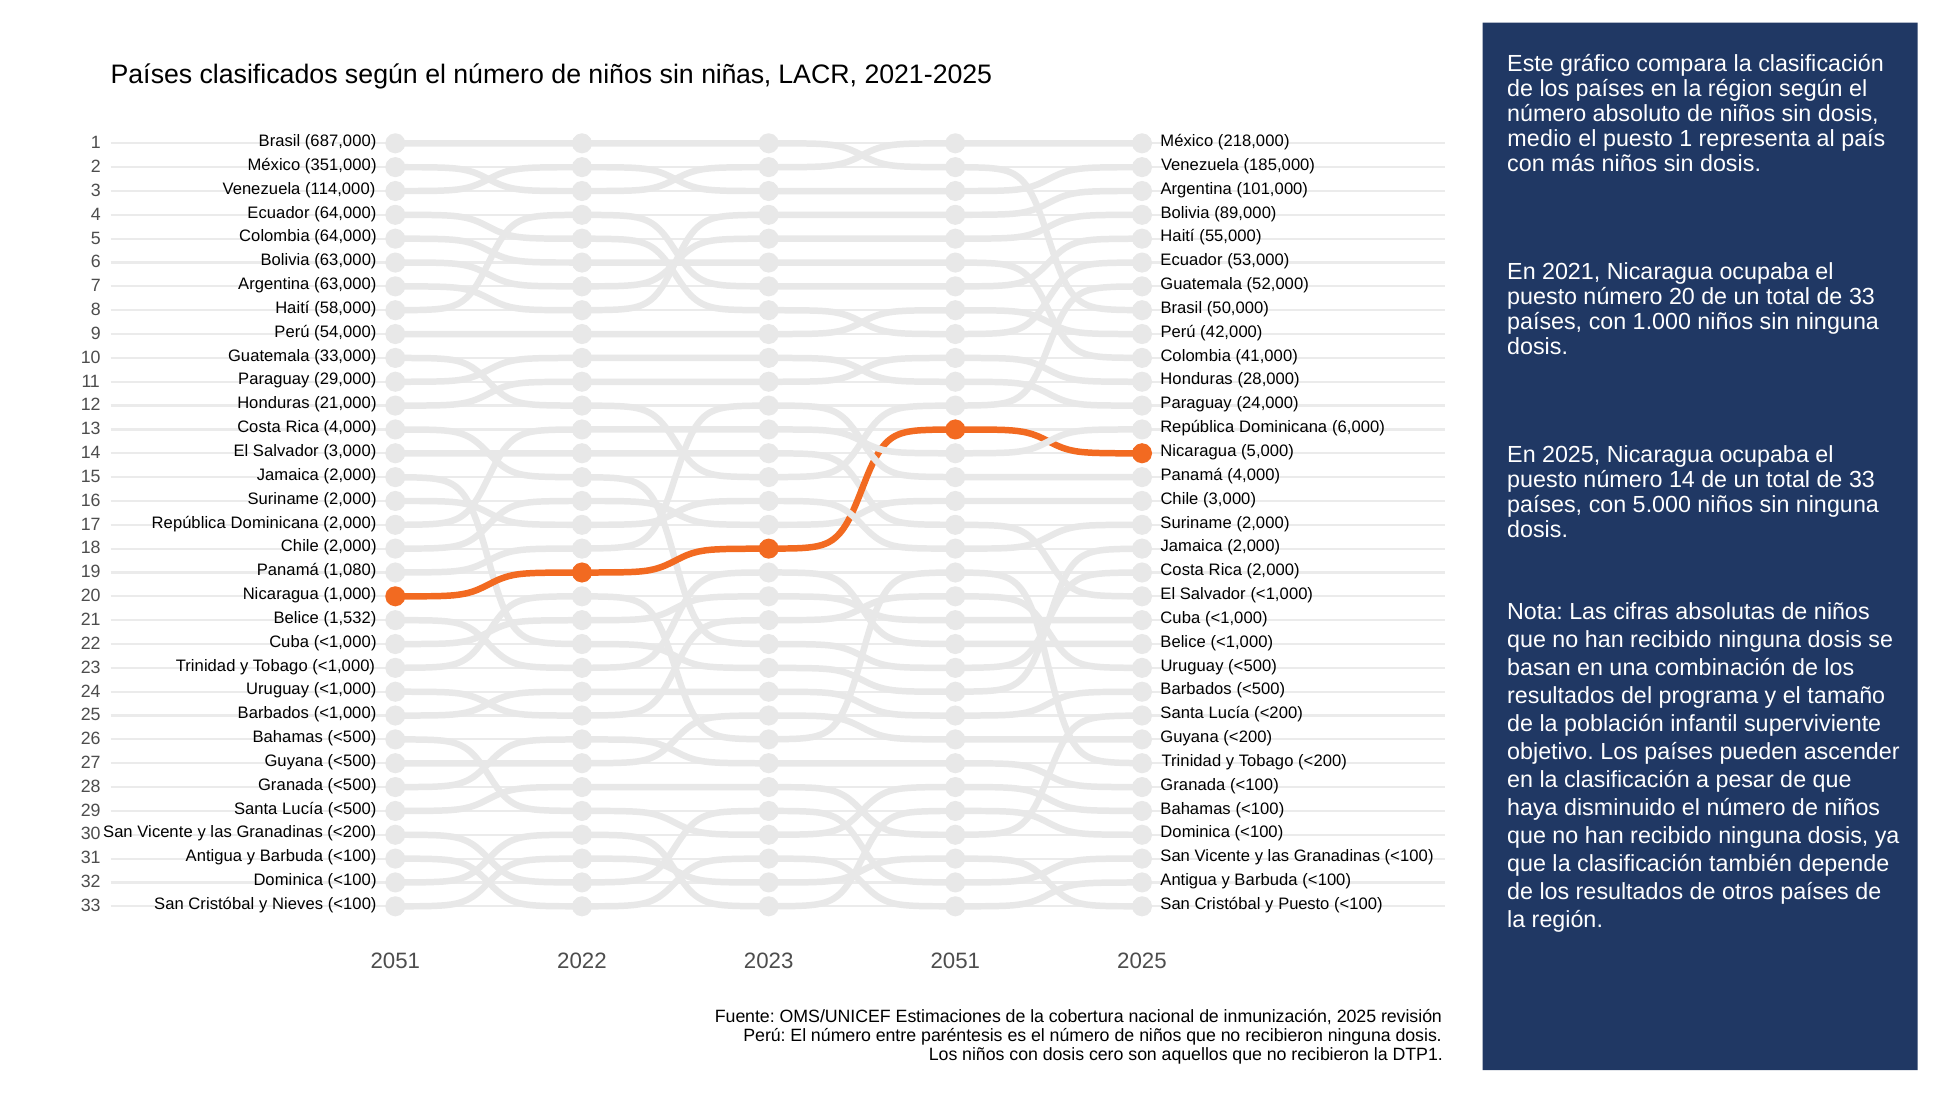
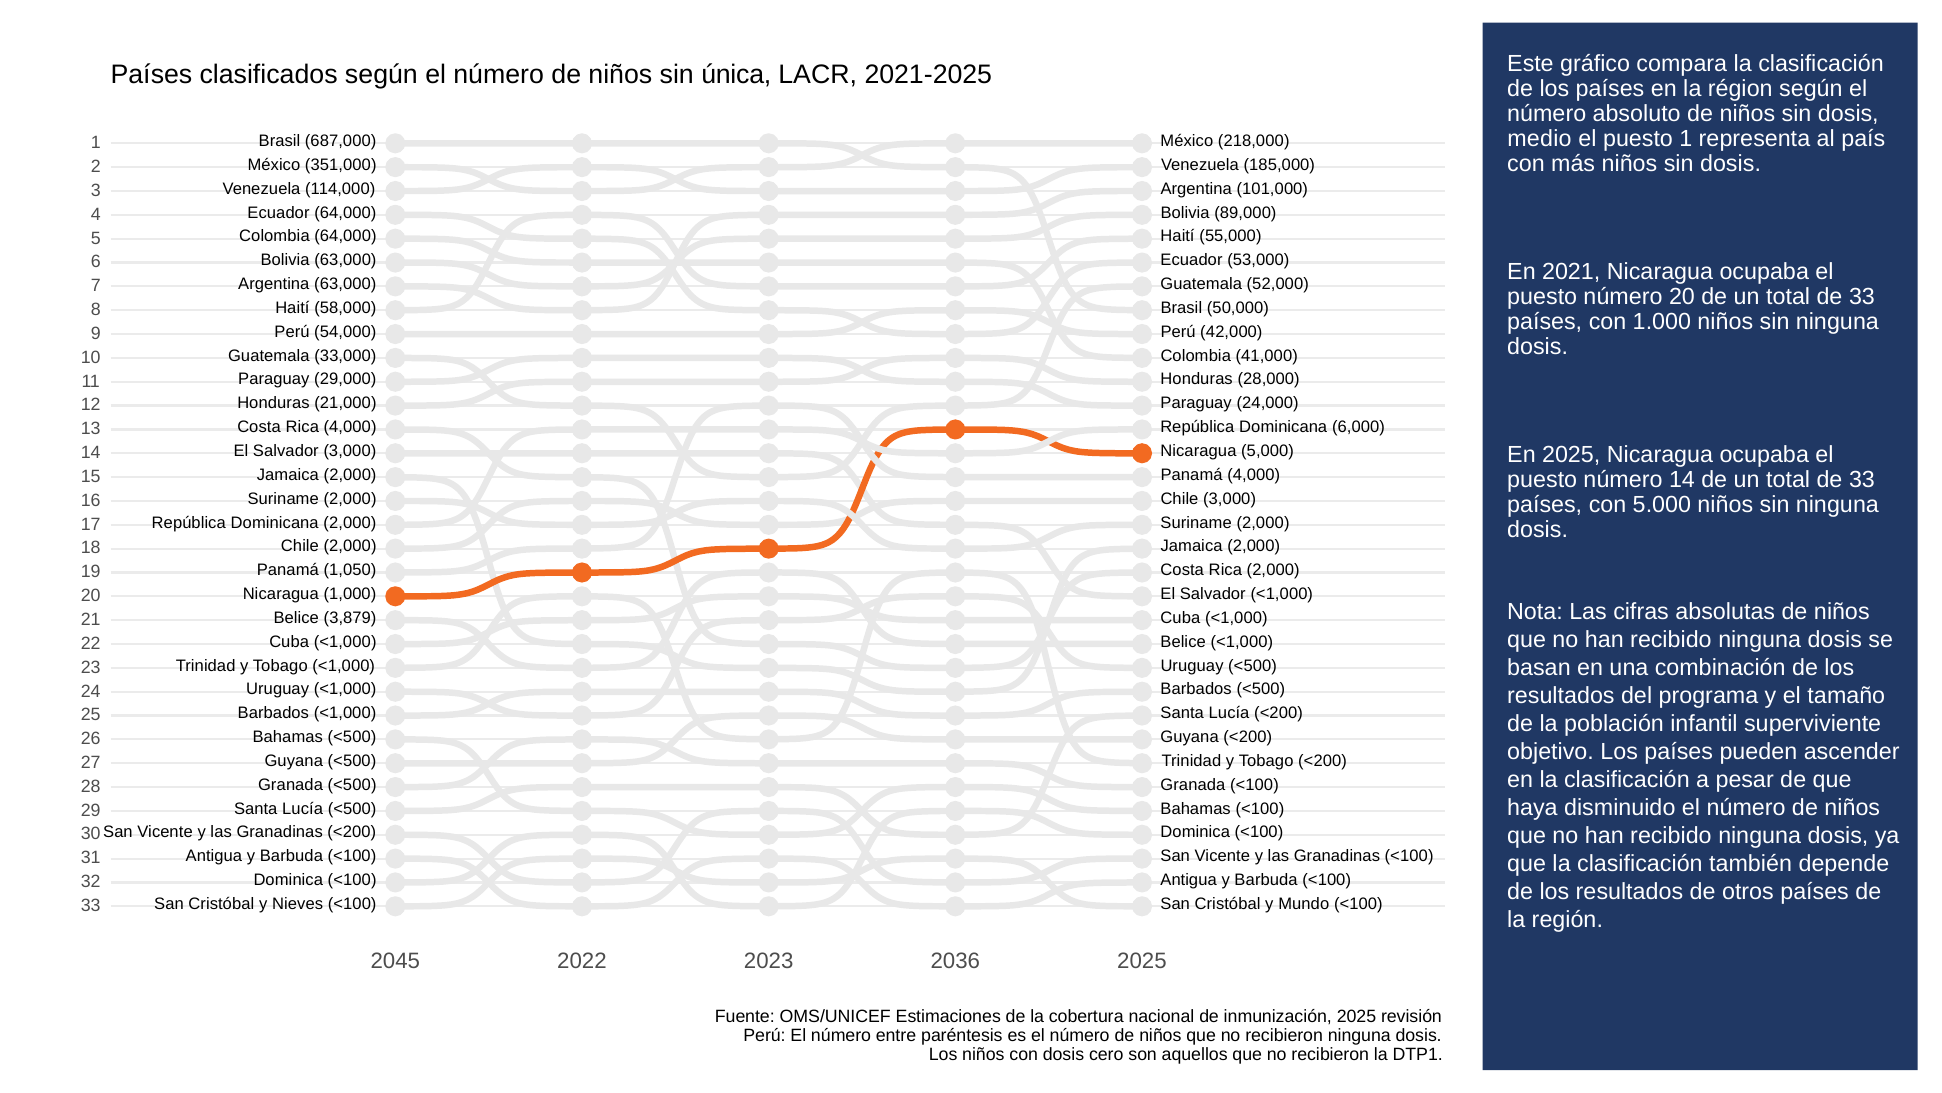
niñas: niñas -> única
1,080: 1,080 -> 1,050
1,532: 1,532 -> 3,879
y Puesto: Puesto -> Mundo
2051 at (395, 961): 2051 -> 2045
2023 2051: 2051 -> 2036
